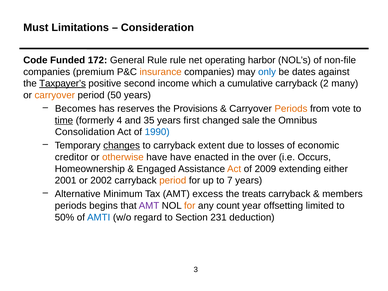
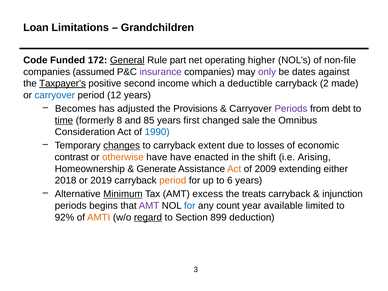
Must: Must -> Loan
Consideration: Consideration -> Grandchildren
General underline: none -> present
Rule rule: rule -> part
harbor: harbor -> higher
premium: premium -> assumed
insurance colour: orange -> purple
only colour: blue -> purple
cumulative: cumulative -> deductible
many: many -> made
carryover at (55, 95) colour: orange -> blue
50: 50 -> 12
reserves: reserves -> adjusted
Periods at (291, 109) colour: orange -> purple
vote: vote -> debt
4: 4 -> 8
35: 35 -> 85
Consolidation: Consolidation -> Consideration
creditor: creditor -> contrast
over: over -> shift
Occurs: Occurs -> Arising
Engaged: Engaged -> Generate
2001: 2001 -> 2018
2002: 2002 -> 2019
7: 7 -> 6
Minimum underline: none -> present
members: members -> injunction
for at (190, 206) colour: orange -> blue
offsetting: offsetting -> available
50%: 50% -> 92%
AMTI colour: blue -> orange
regard underline: none -> present
231: 231 -> 899
